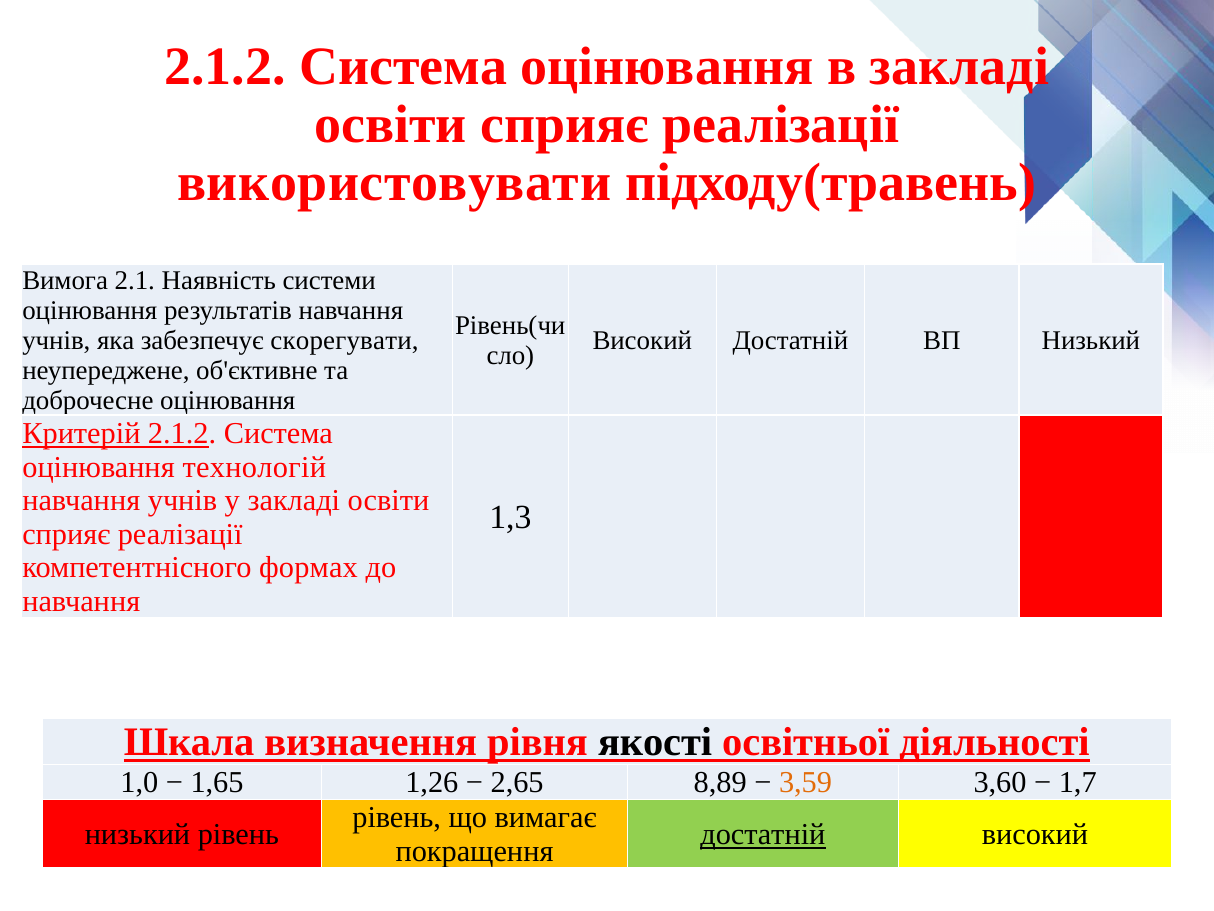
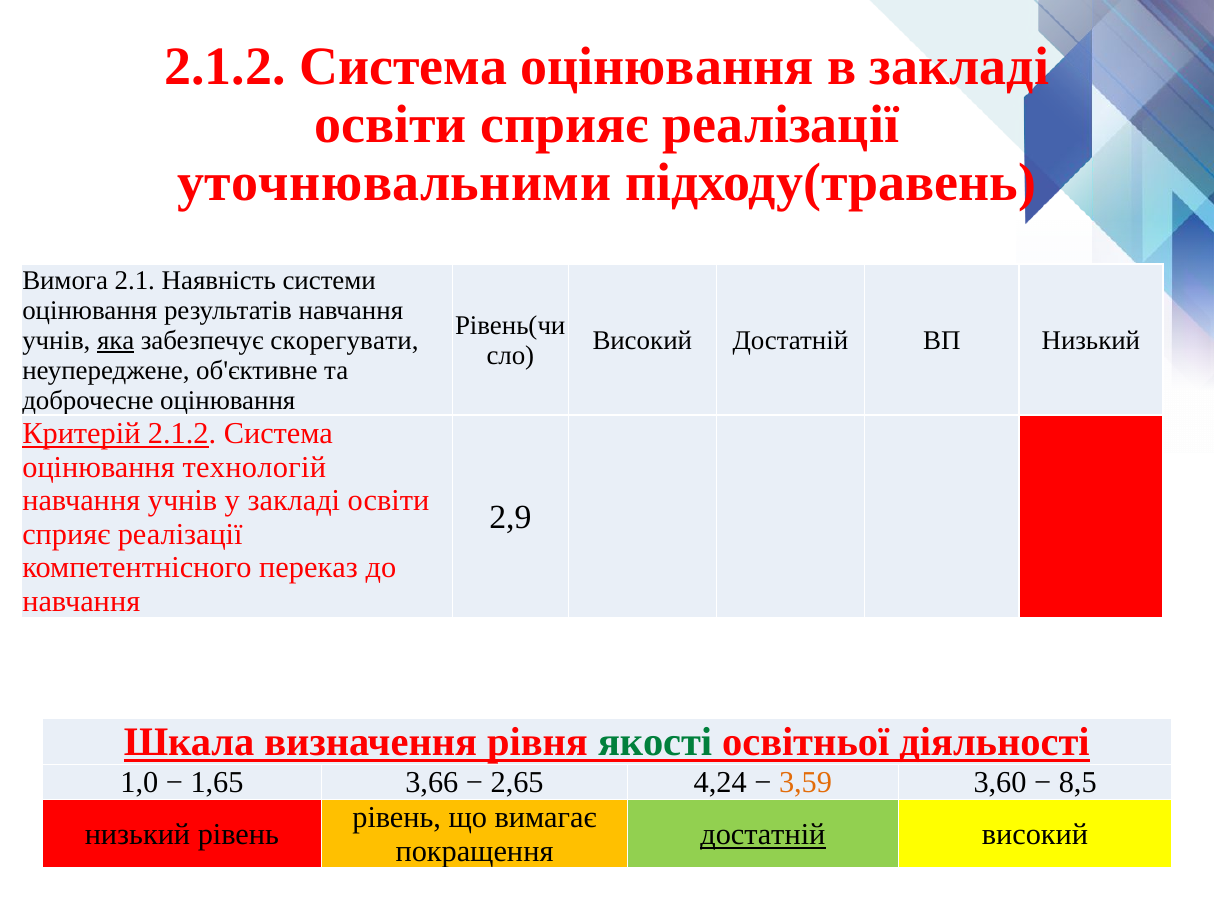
використовувати: використовувати -> уточнювальними
яка underline: none -> present
1,3: 1,3 -> 2,9
формах: формах -> переказ
якості colour: black -> green
1,26: 1,26 -> 3,66
8,89: 8,89 -> 4,24
1,7: 1,7 -> 8,5
